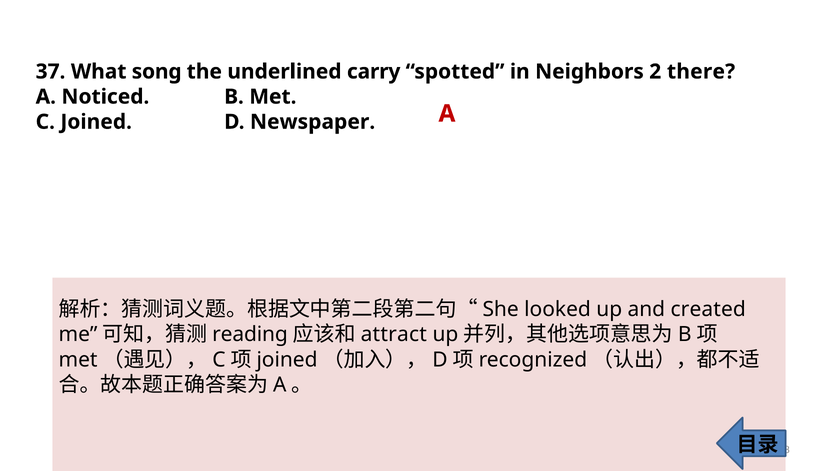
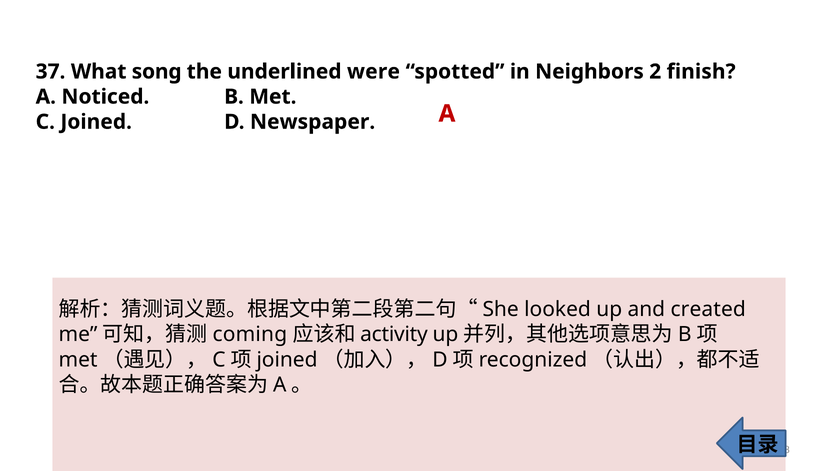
carry: carry -> were
there: there -> finish
reading: reading -> coming
attract: attract -> activity
